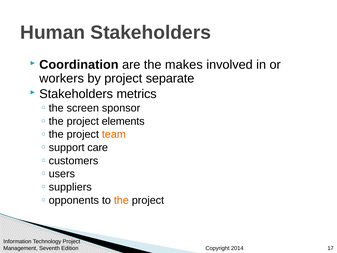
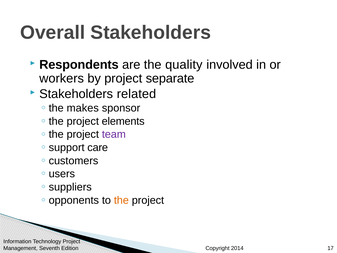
Human: Human -> Overall
Coordination: Coordination -> Respondents
makes: makes -> quality
metrics: metrics -> related
screen: screen -> makes
team colour: orange -> purple
